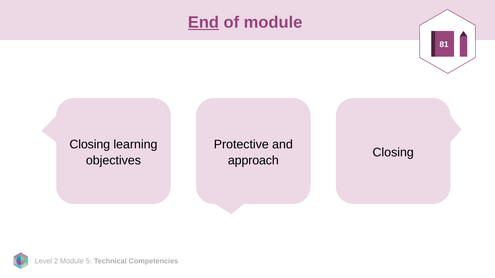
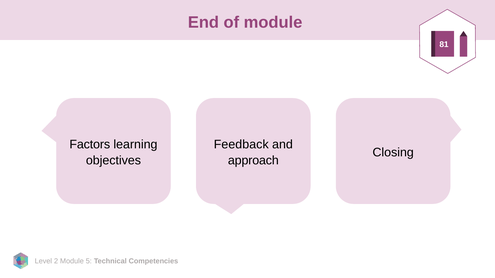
End underline: present -> none
Closing at (90, 145): Closing -> Factors
Protective: Protective -> Feedback
